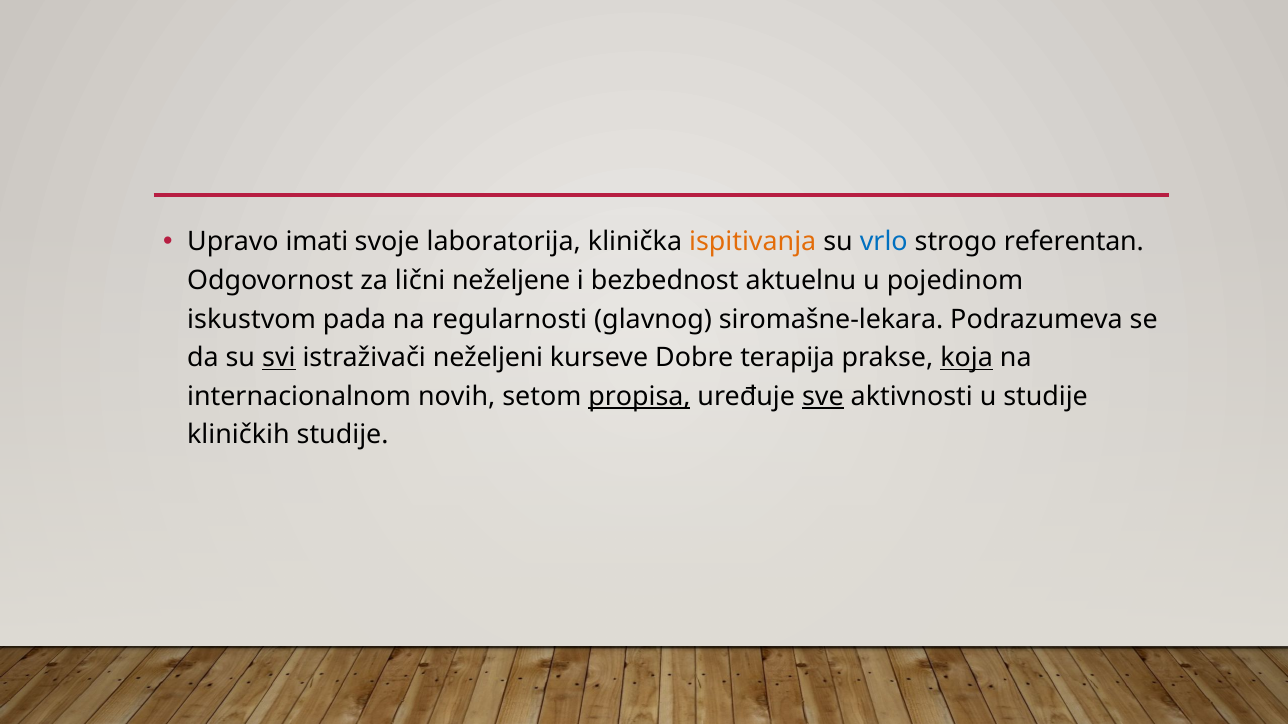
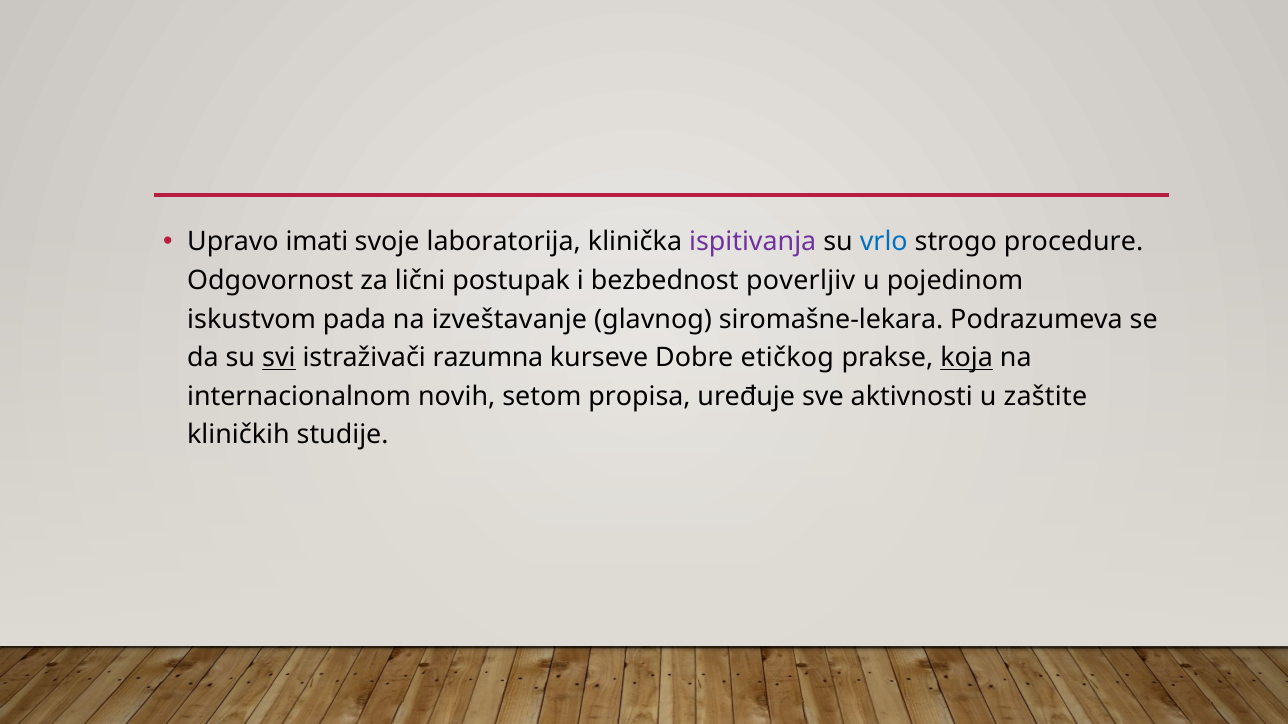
ispitivanja colour: orange -> purple
referentan: referentan -> procedure
neželjene: neželjene -> postupak
aktuelnu: aktuelnu -> poverljiv
regularnosti: regularnosti -> izveštavanje
neželjeni: neželjeni -> razumna
terapija: terapija -> etičkog
propisa underline: present -> none
sve underline: present -> none
u studije: studije -> zaštite
